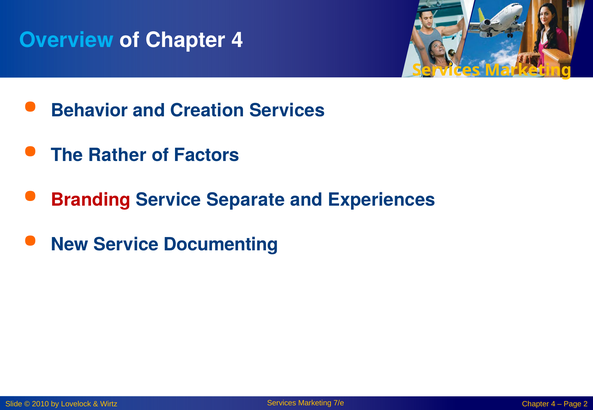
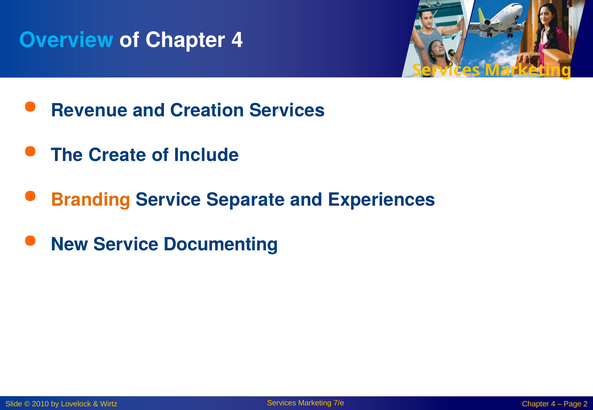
Behavior: Behavior -> Revenue
Rather: Rather -> Create
Factors: Factors -> Include
Branding colour: red -> orange
